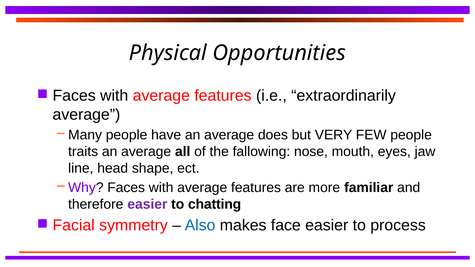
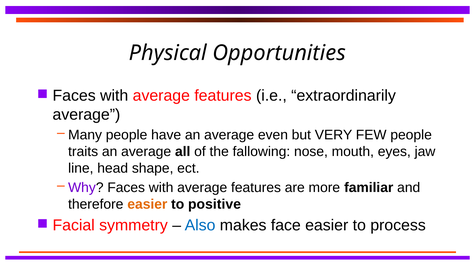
does: does -> even
easier at (147, 204) colour: purple -> orange
chatting: chatting -> positive
